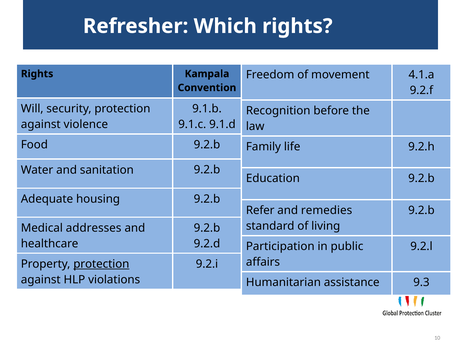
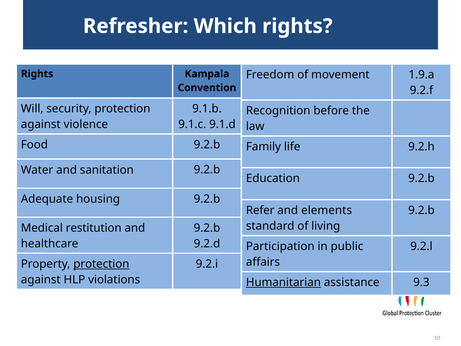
4.1.a: 4.1.a -> 1.9.a
remedies: remedies -> elements
addresses: addresses -> restitution
Humanitarian underline: none -> present
